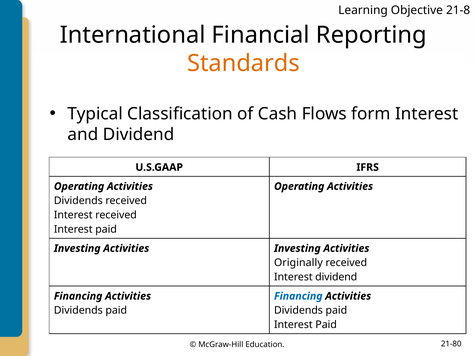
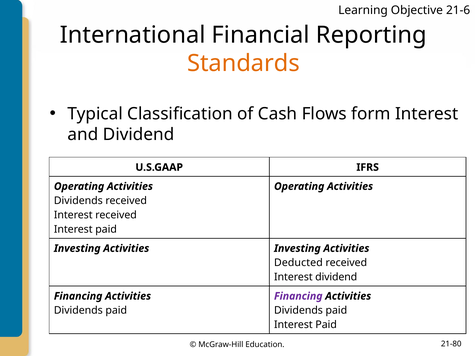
21-8: 21-8 -> 21-6
Originally: Originally -> Deducted
Financing at (298, 296) colour: blue -> purple
